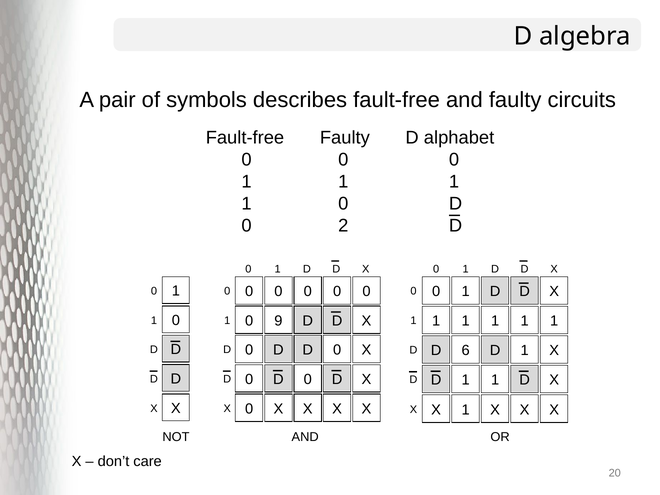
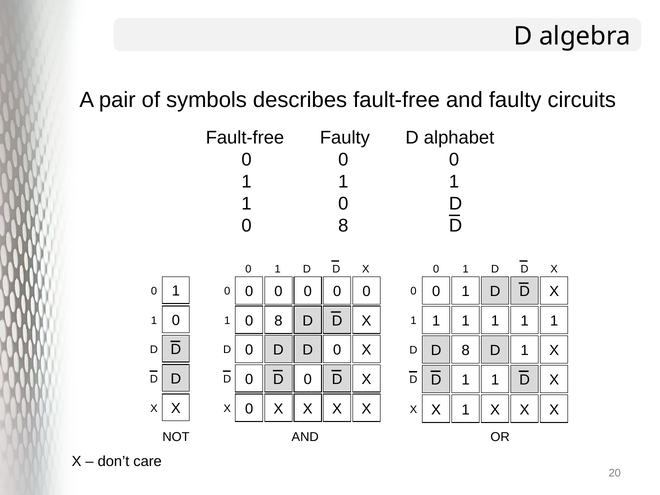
2 at (343, 226): 2 -> 8
9 at (278, 321): 9 -> 8
D 6: 6 -> 8
